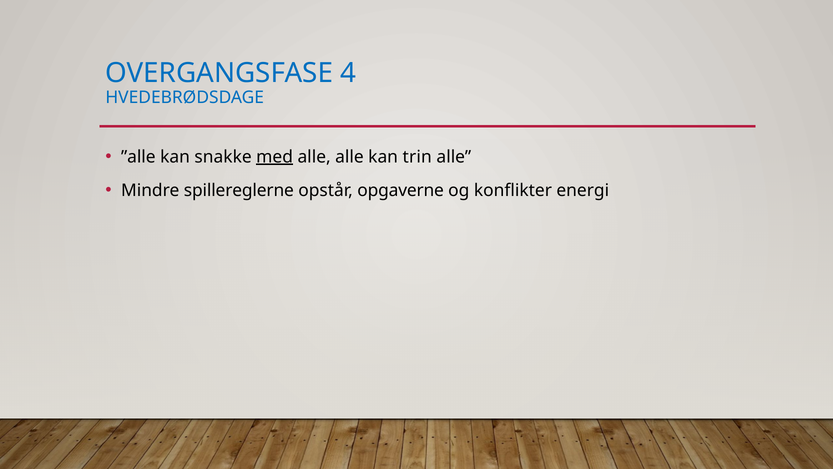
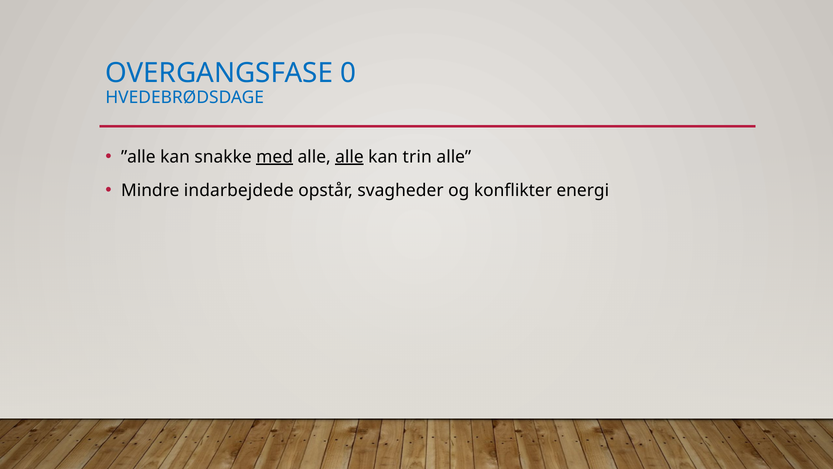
4: 4 -> 0
alle at (349, 157) underline: none -> present
spillereglerne: spillereglerne -> indarbejdede
opgaverne: opgaverne -> svagheder
